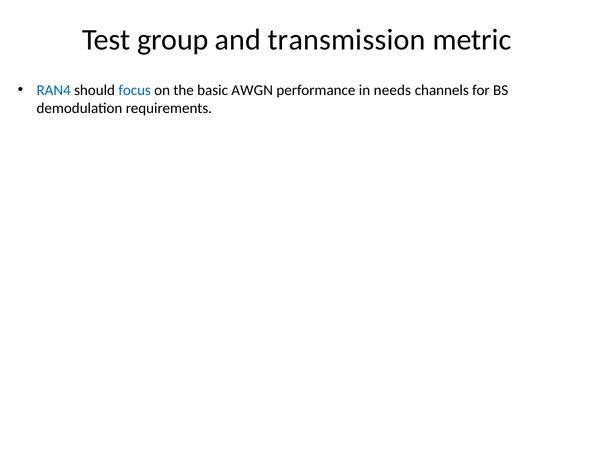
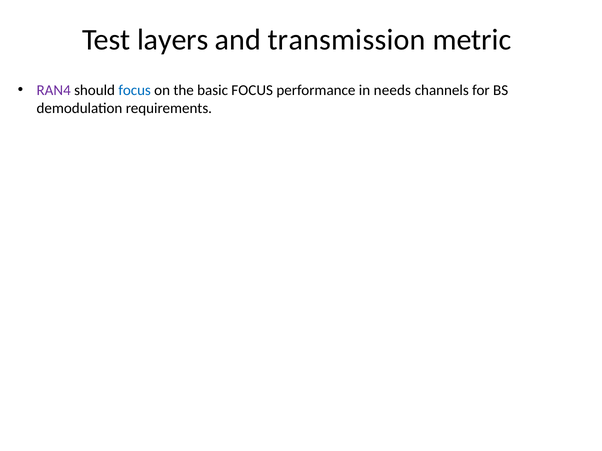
group: group -> layers
RAN4 colour: blue -> purple
basic AWGN: AWGN -> FOCUS
